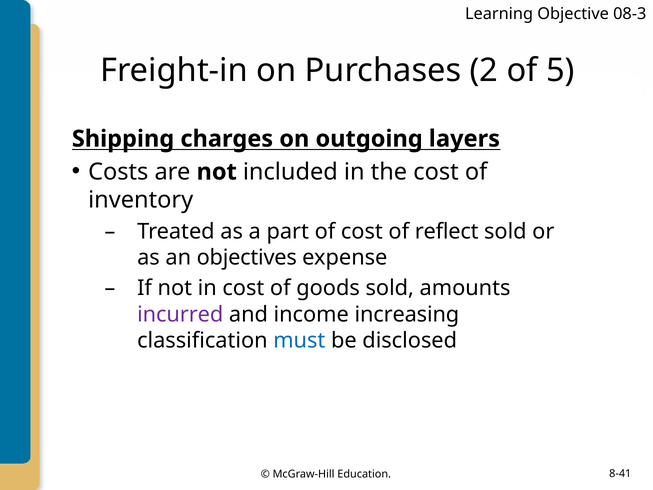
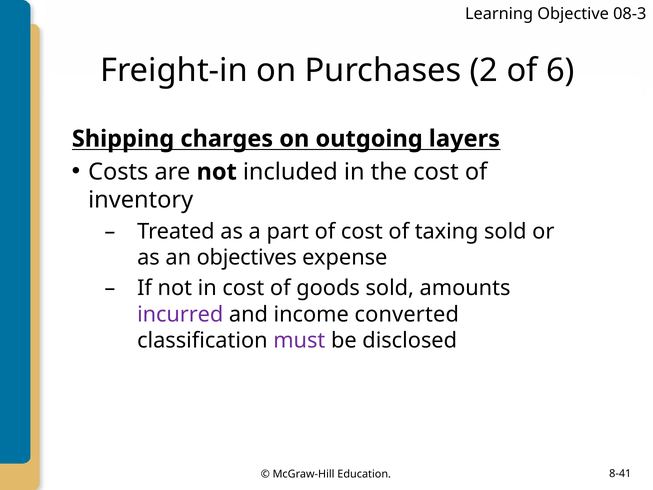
5: 5 -> 6
reflect: reflect -> taxing
increasing: increasing -> converted
must colour: blue -> purple
